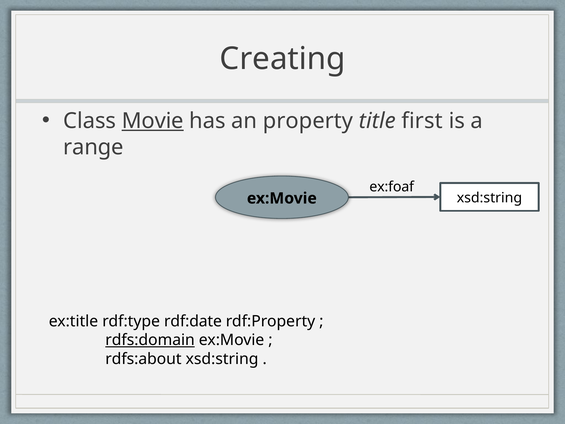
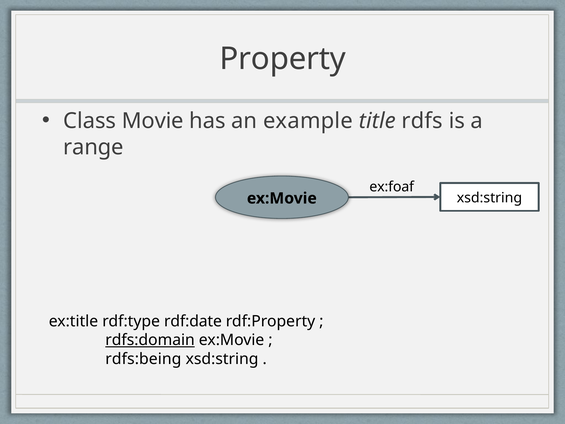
Creating: Creating -> Property
Movie underline: present -> none
property: property -> example
first: first -> rdfs
rdfs:about: rdfs:about -> rdfs:being
